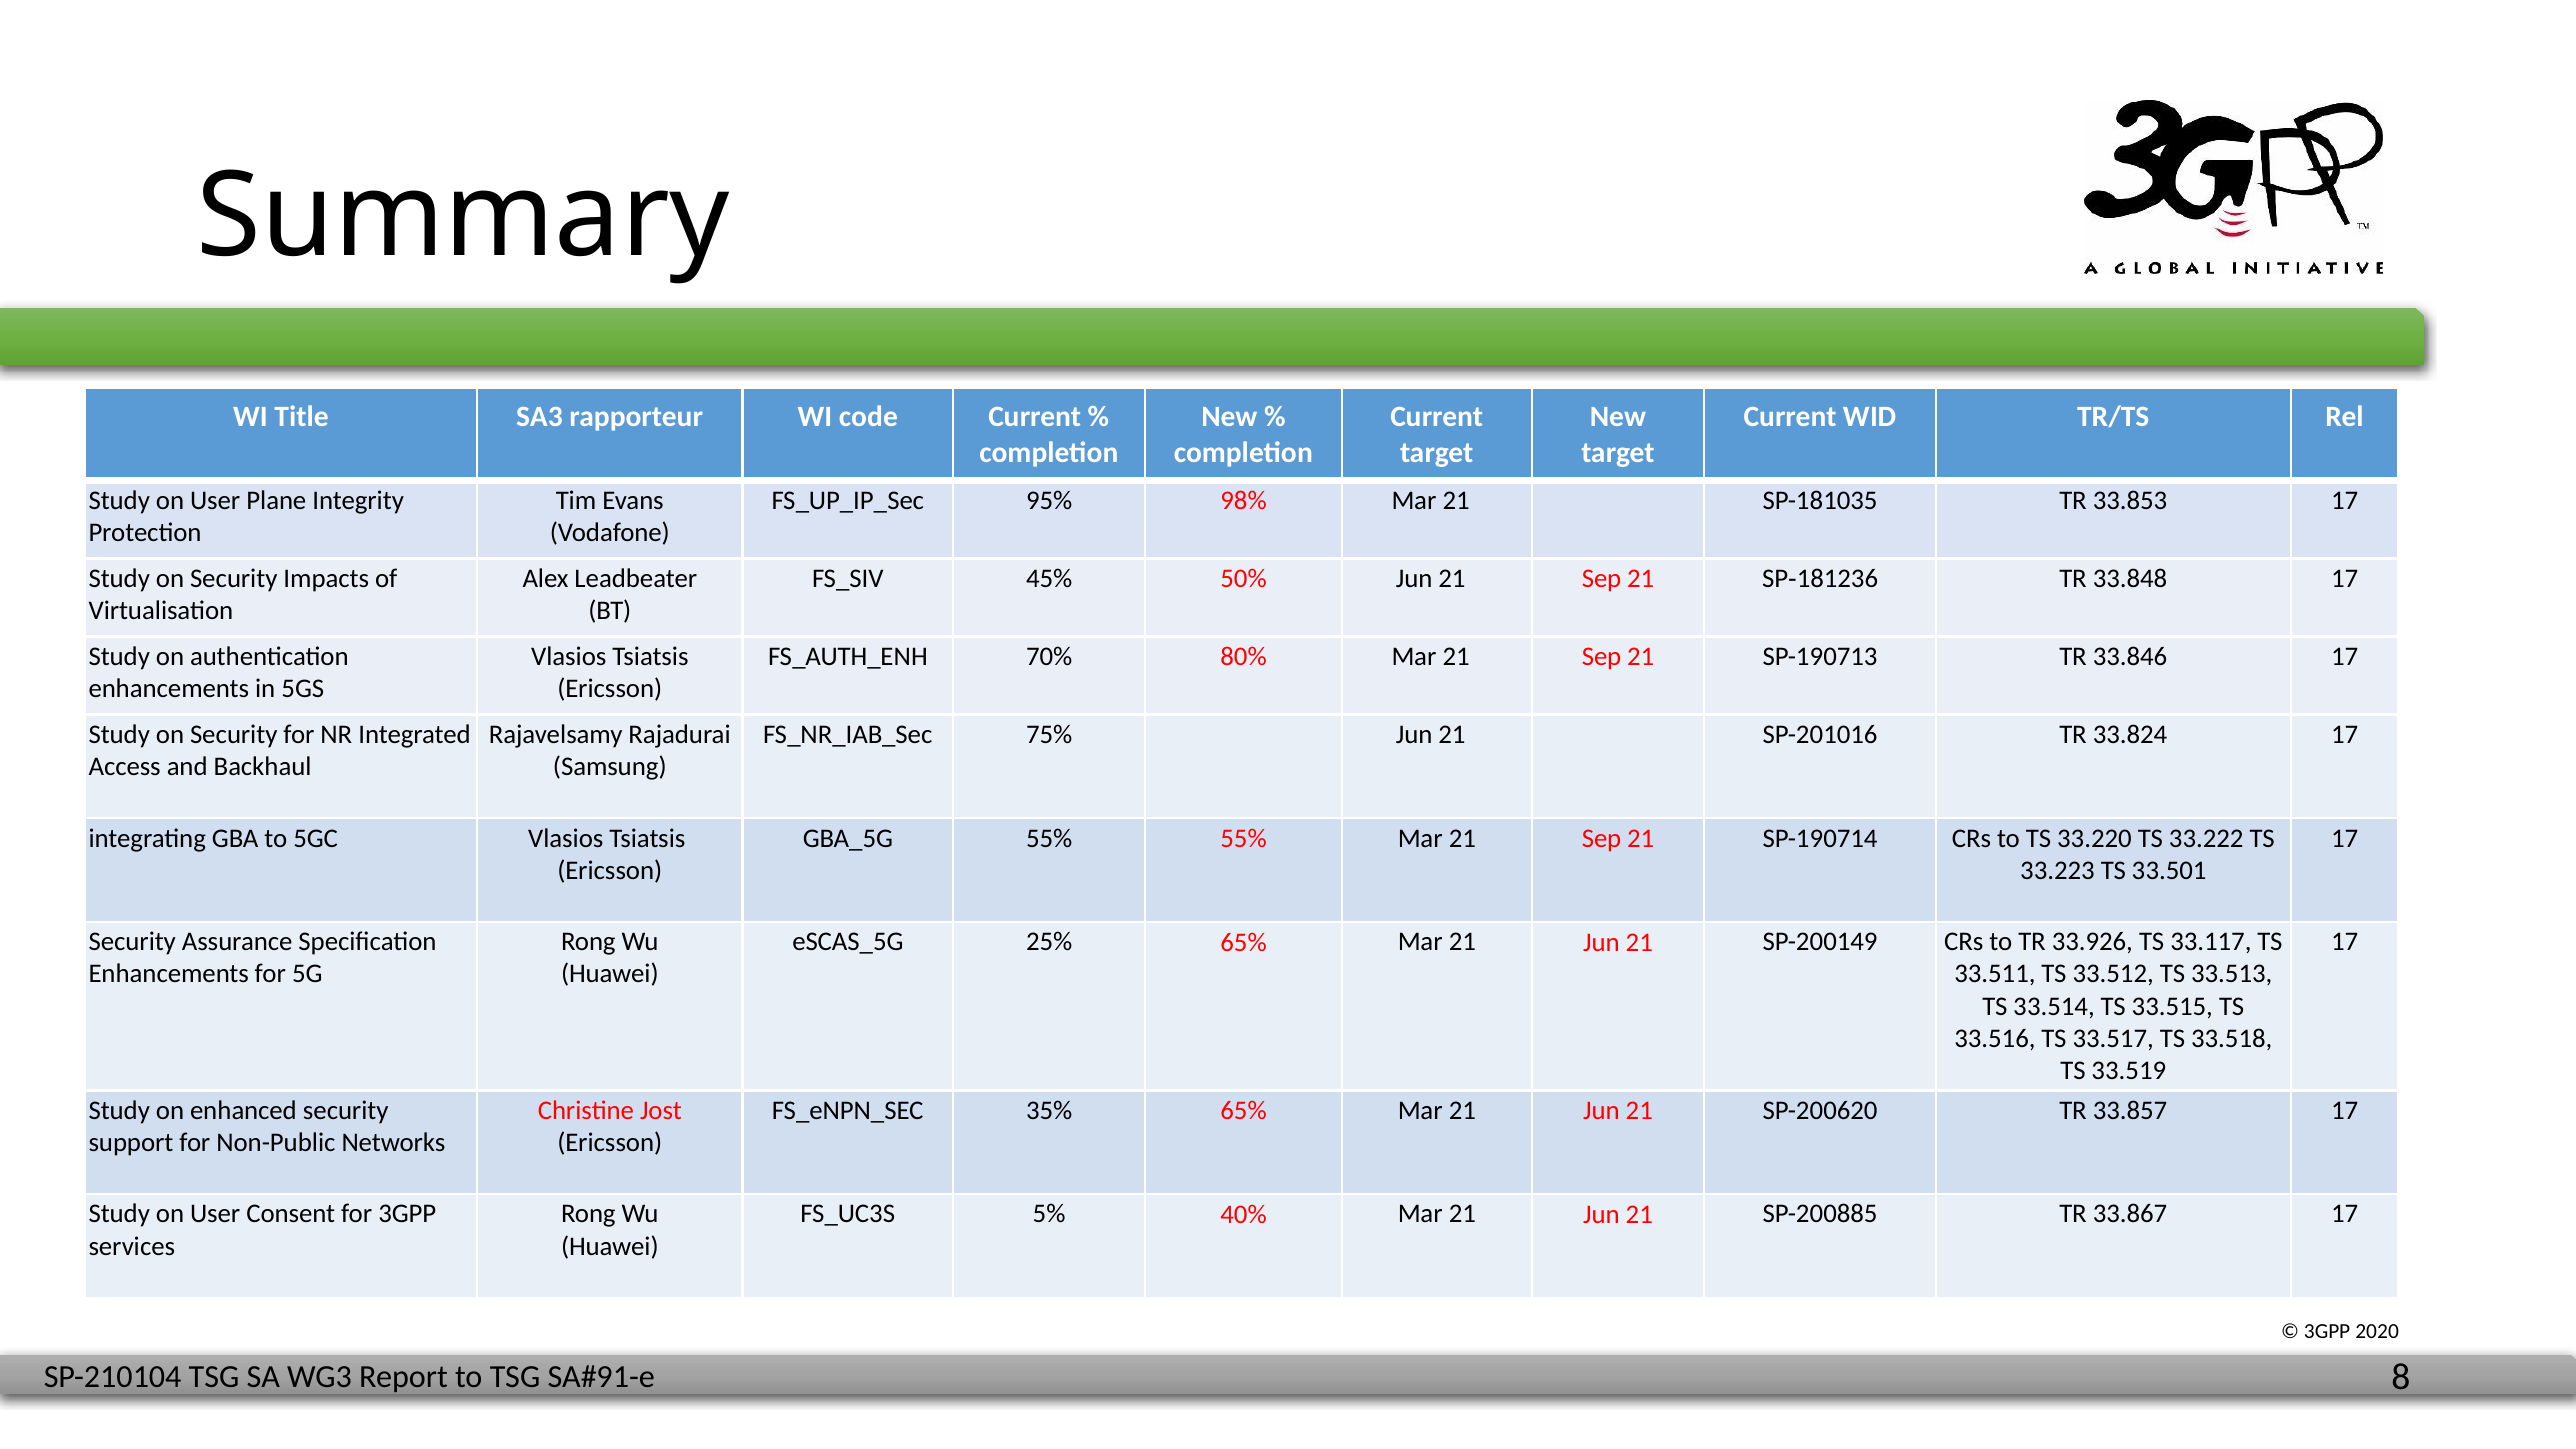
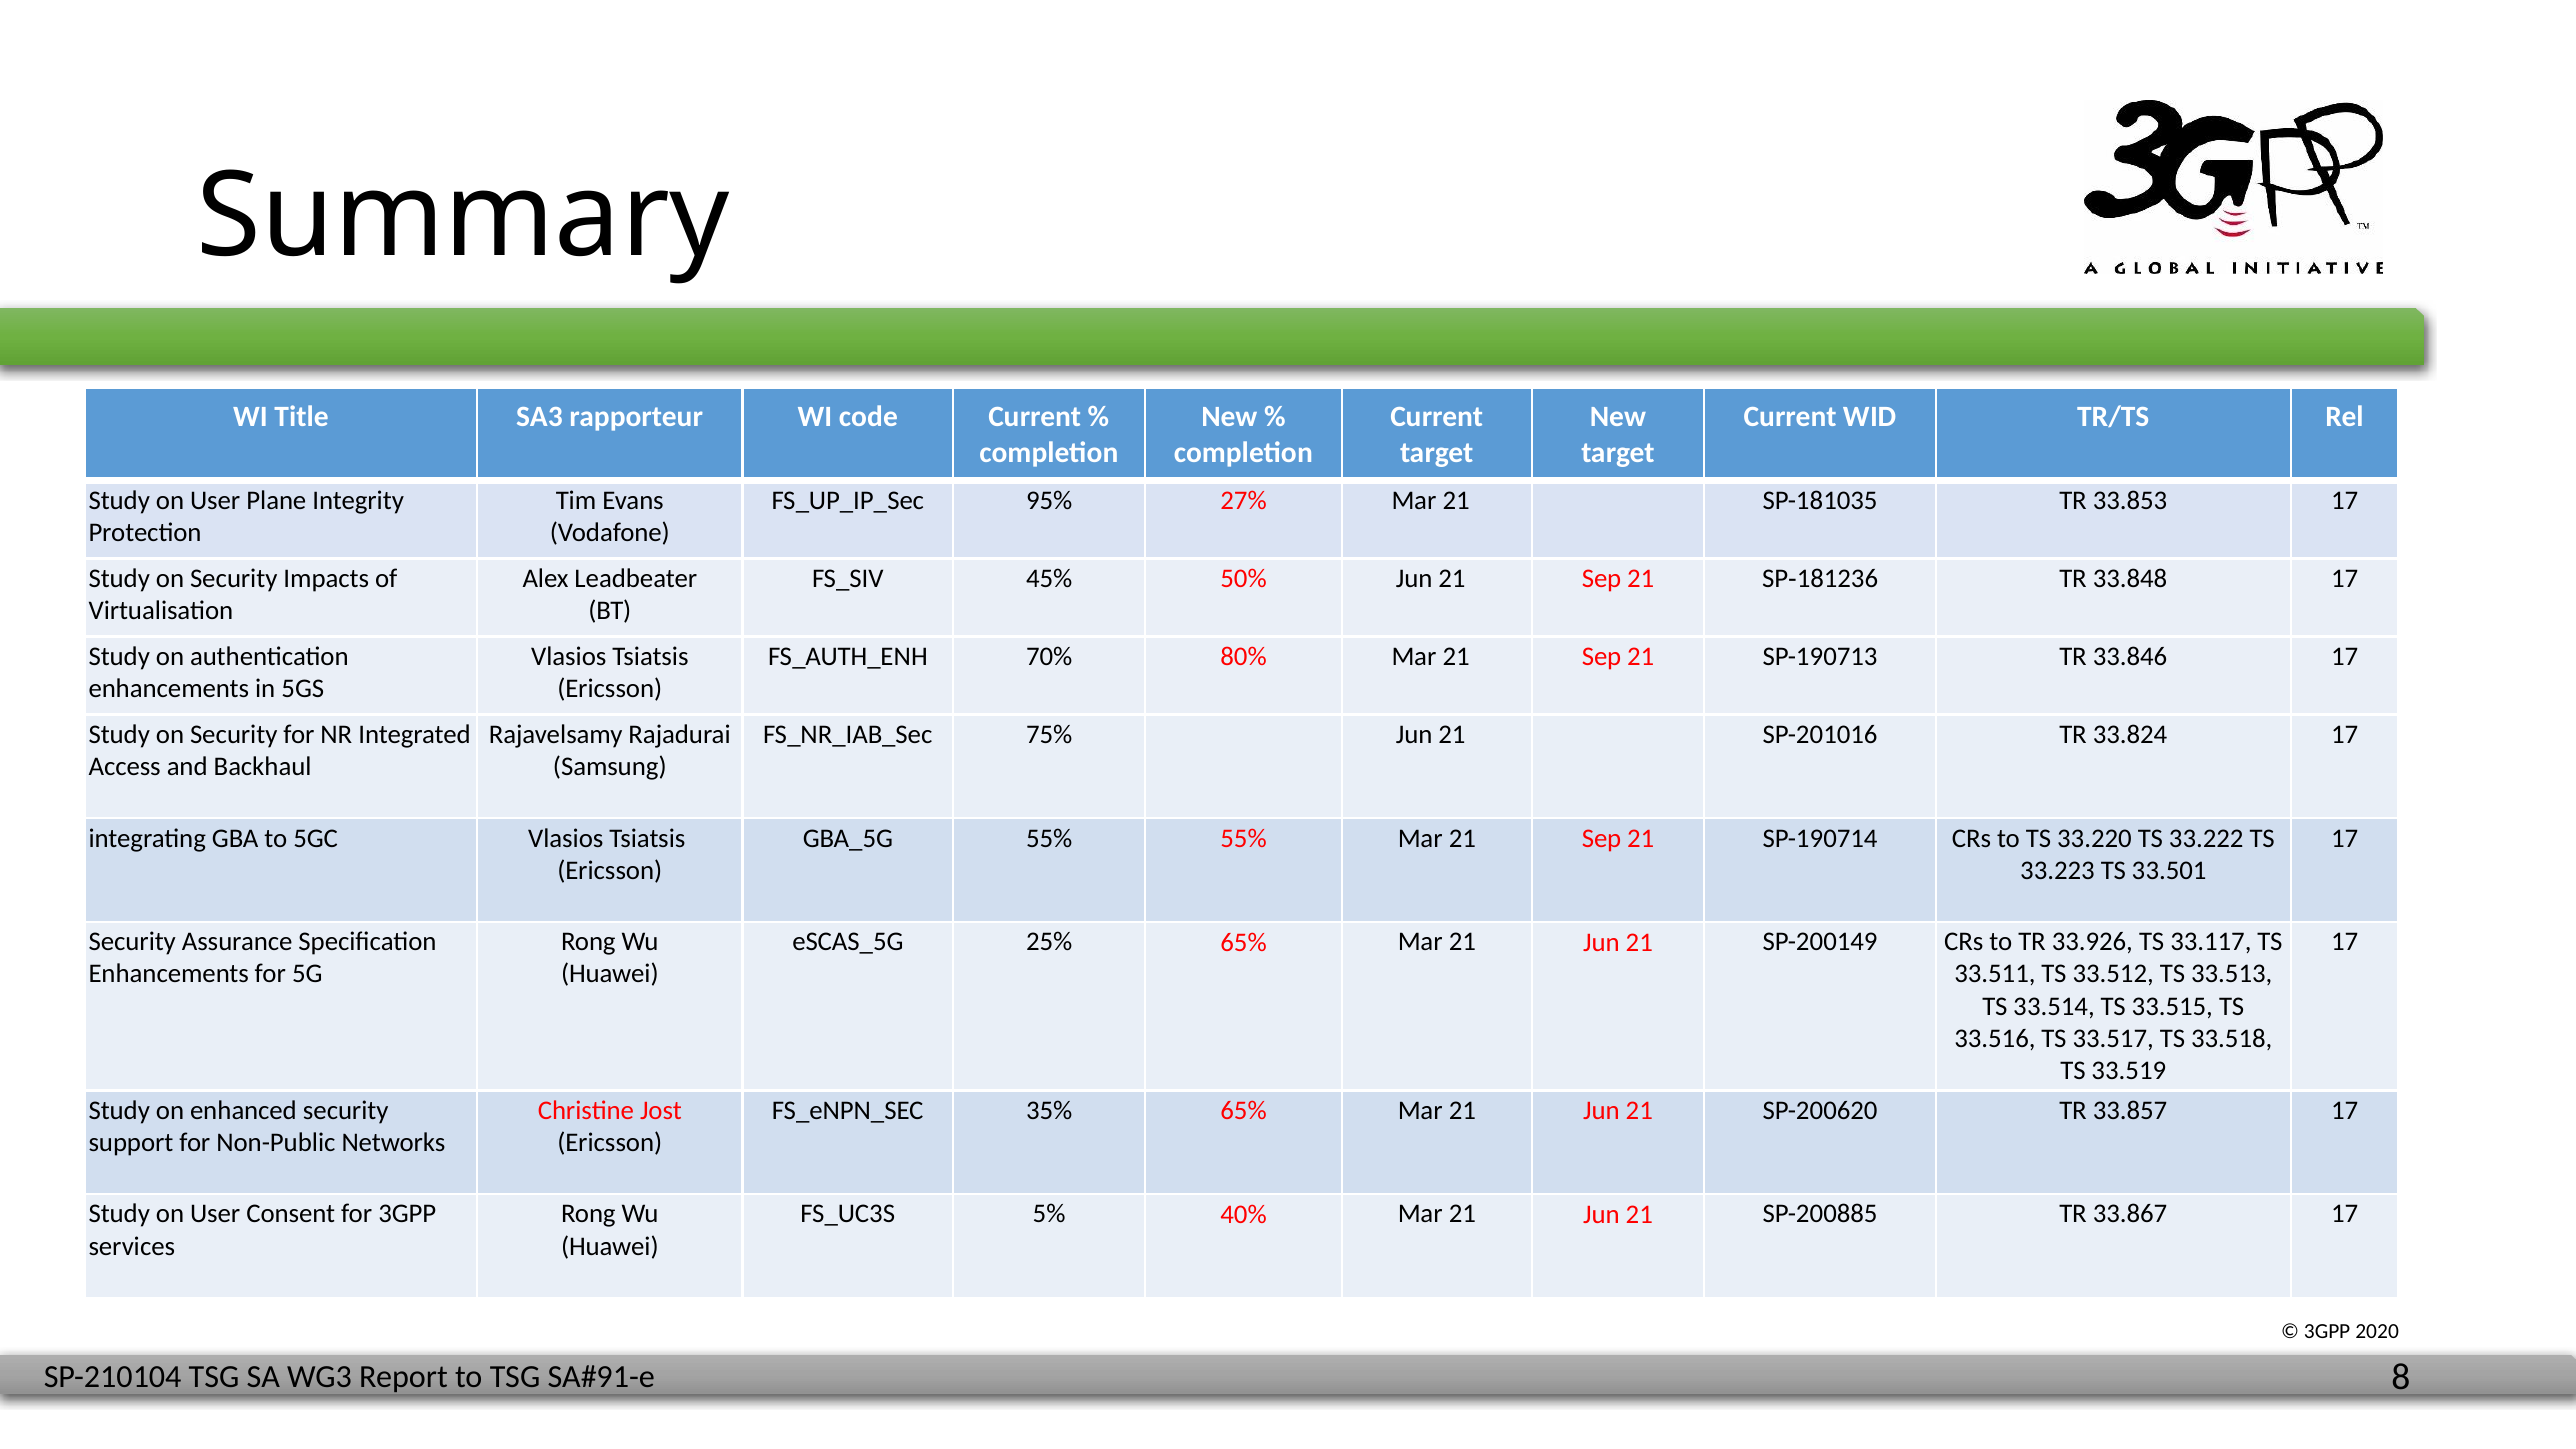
98%: 98% -> 27%
